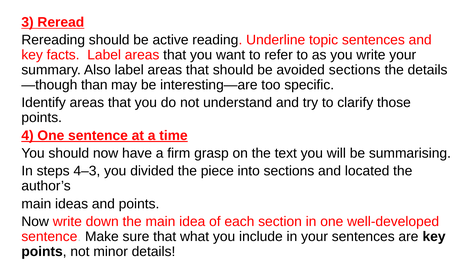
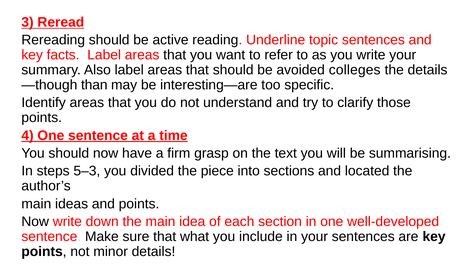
avoided sections: sections -> colleges
4–3: 4–3 -> 5–3
